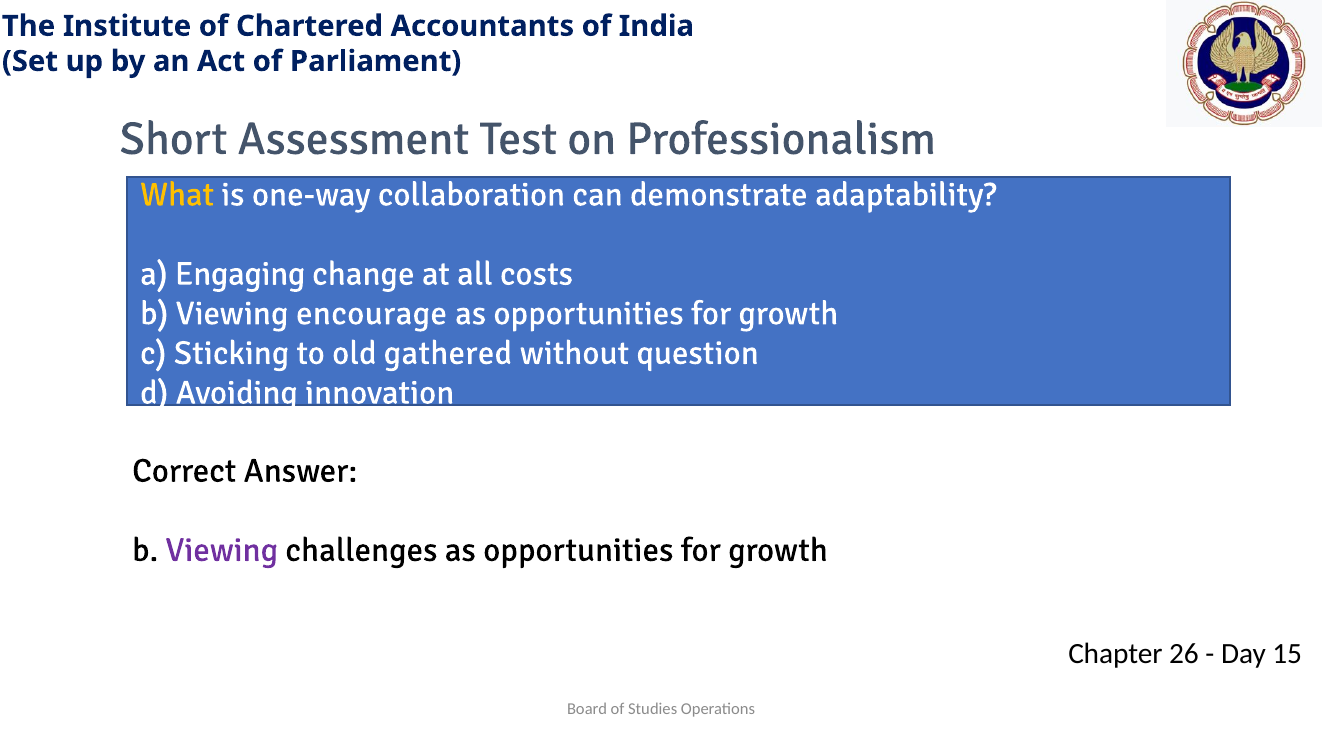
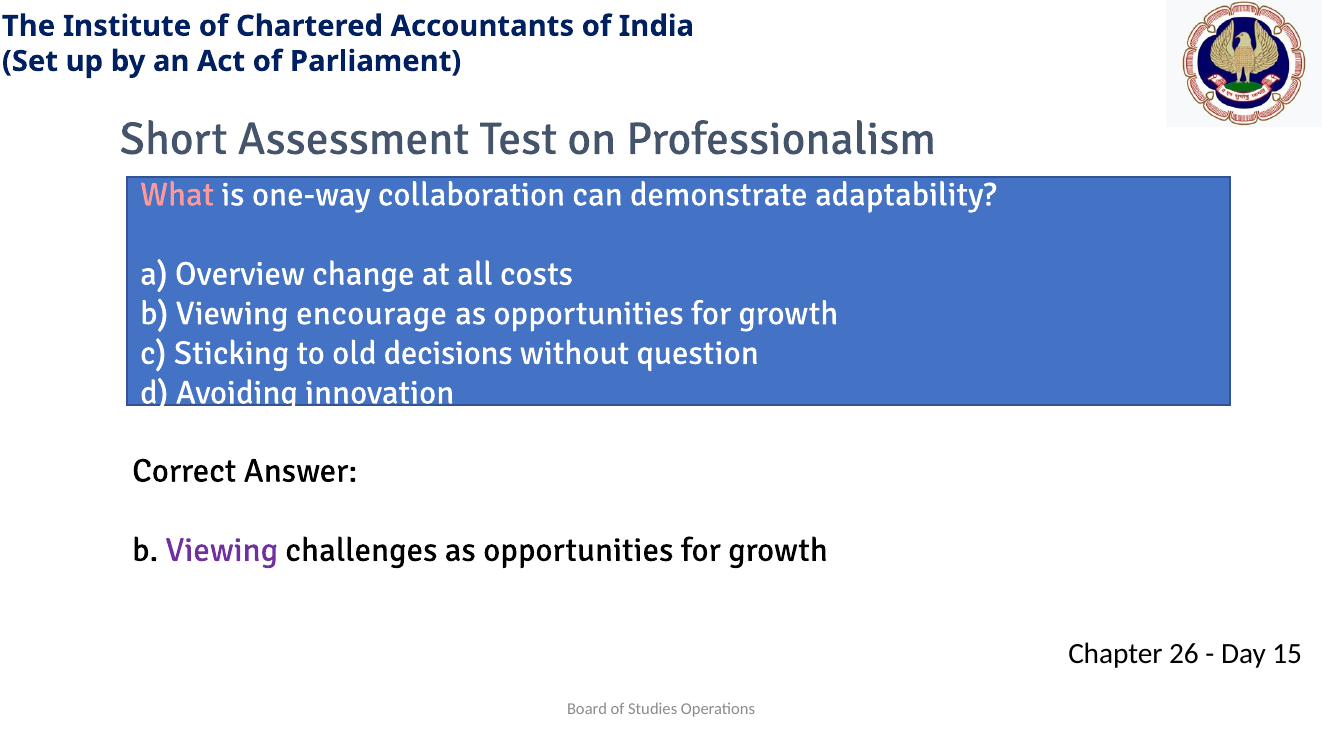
What colour: yellow -> pink
Engaging: Engaging -> Overview
gathered: gathered -> decisions
